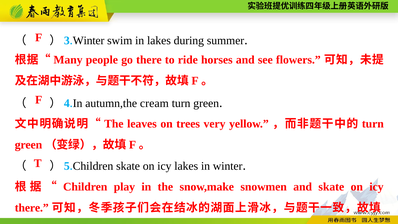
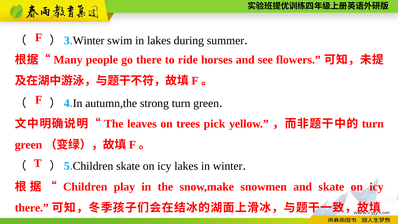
cream: cream -> strong
very: very -> pick
